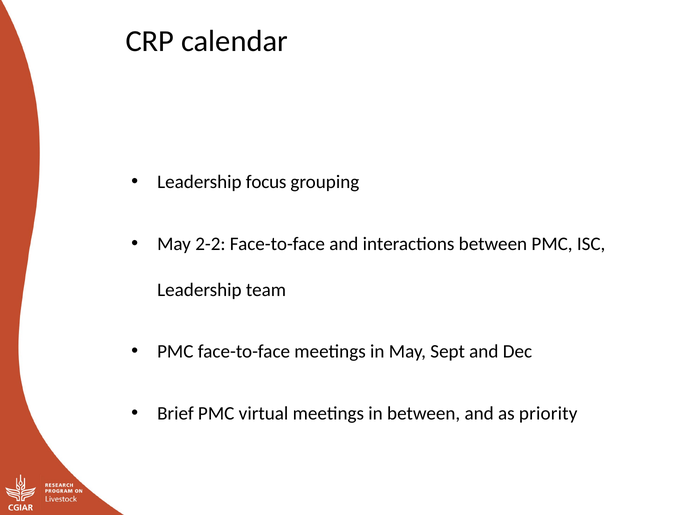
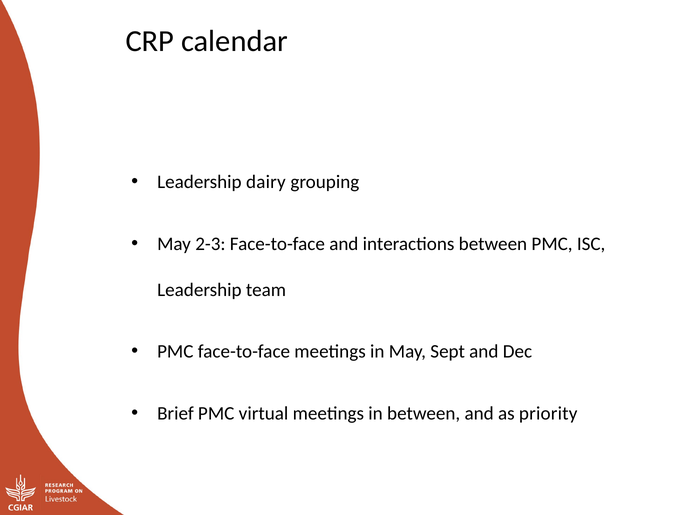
focus: focus -> dairy
2-2: 2-2 -> 2-3
